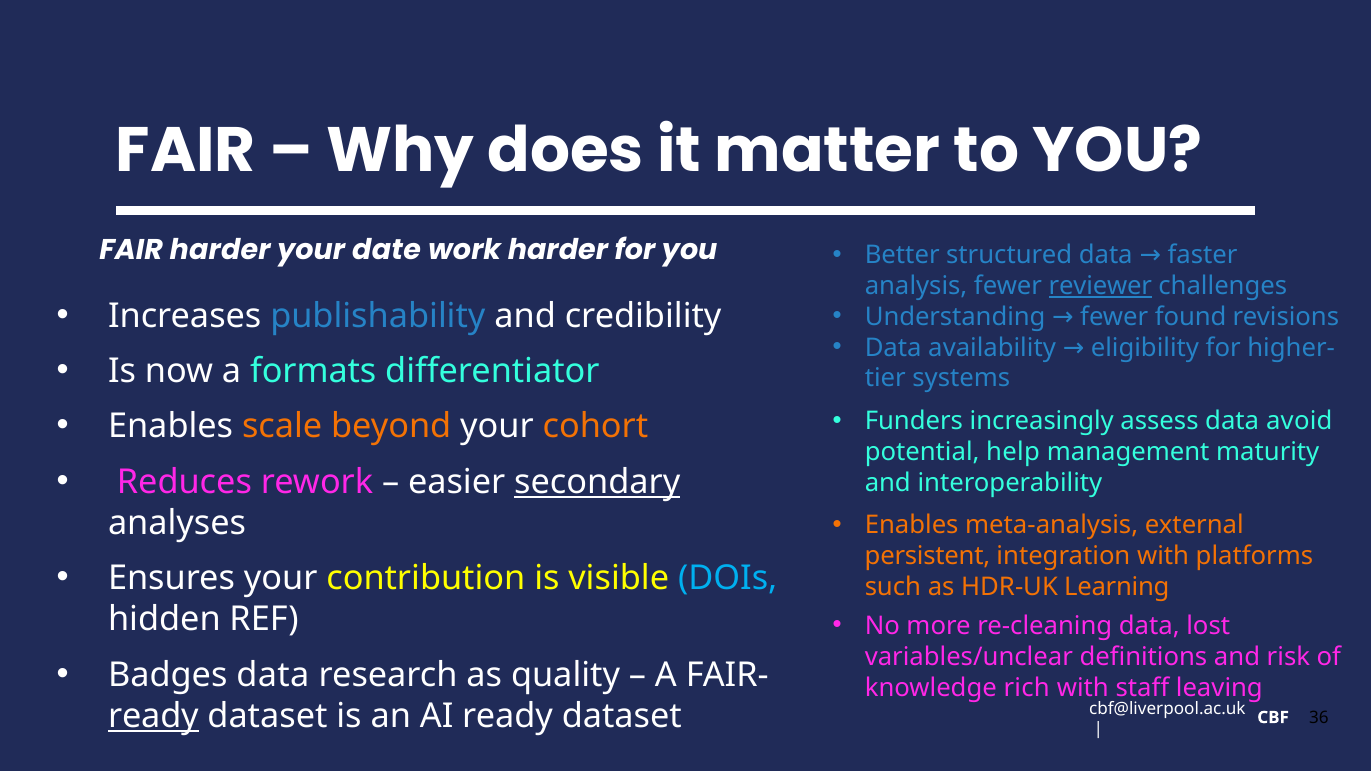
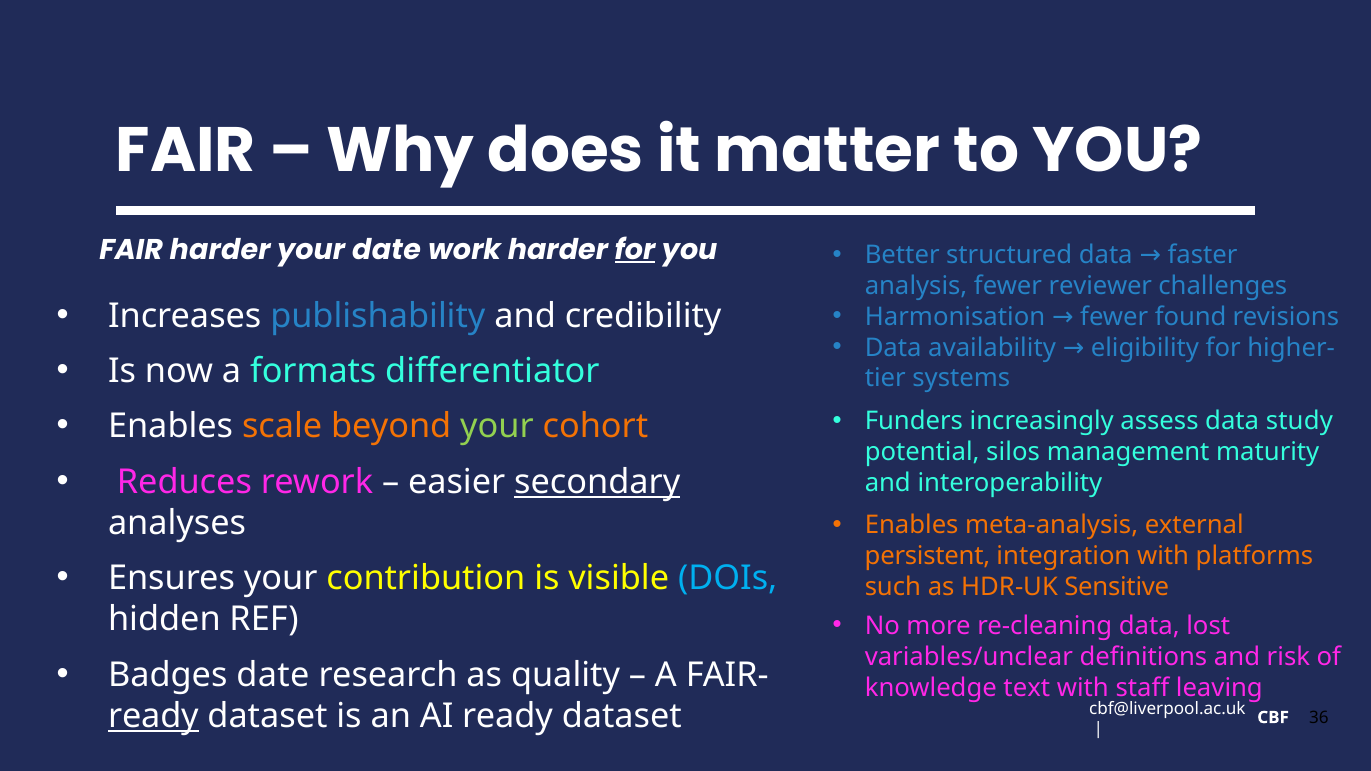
for at (635, 250) underline: none -> present
reviewer underline: present -> none
Understanding: Understanding -> Harmonisation
avoid: avoid -> study
your at (497, 427) colour: white -> light green
help: help -> silos
Learning: Learning -> Sensitive
Badges data: data -> date
rich: rich -> text
